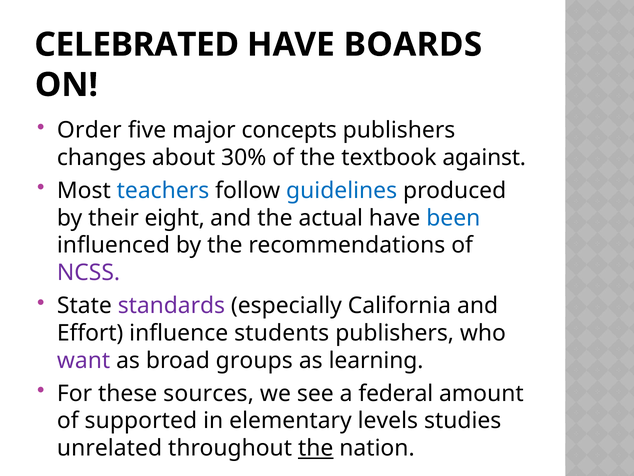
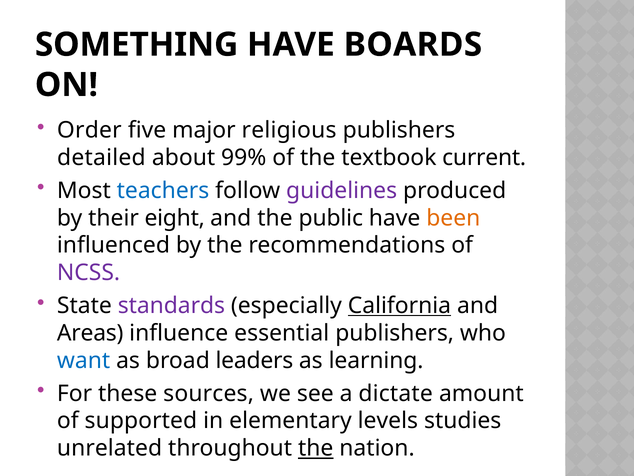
CELEBRATED: CELEBRATED -> SOMETHING
concepts: concepts -> religious
changes: changes -> detailed
30%: 30% -> 99%
against: against -> current
guidelines colour: blue -> purple
actual: actual -> public
been colour: blue -> orange
California underline: none -> present
Effort: Effort -> Areas
students: students -> essential
want colour: purple -> blue
groups: groups -> leaders
federal: federal -> dictate
